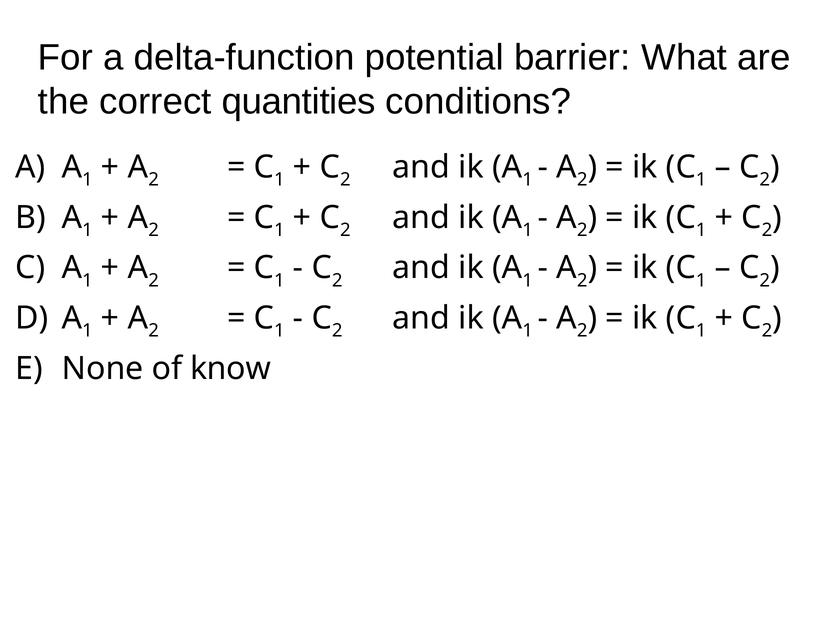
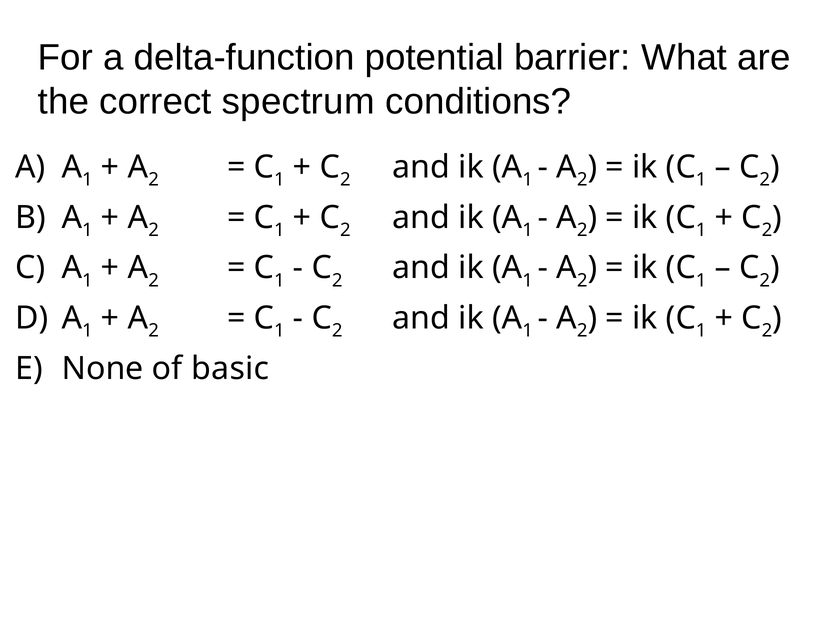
quantities: quantities -> spectrum
know: know -> basic
